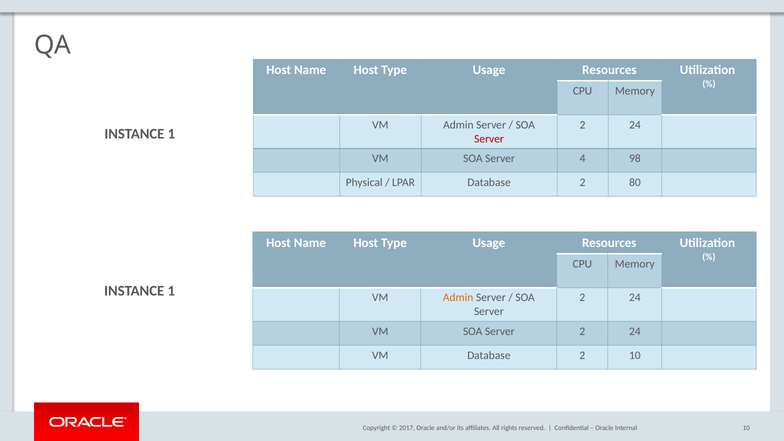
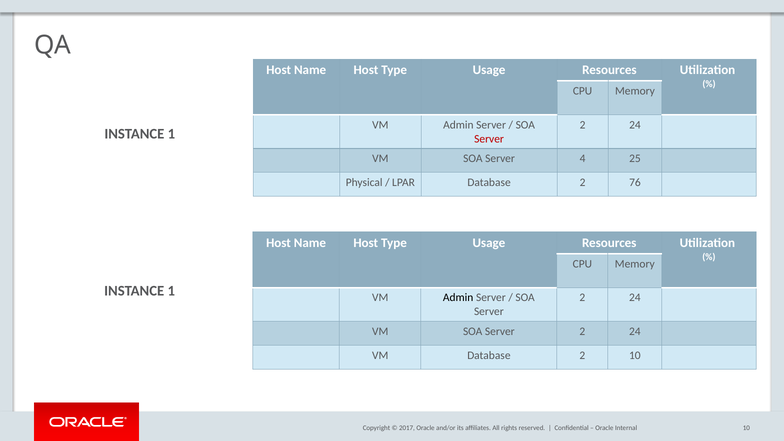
98: 98 -> 25
80: 80 -> 76
Admin at (458, 298) colour: orange -> black
